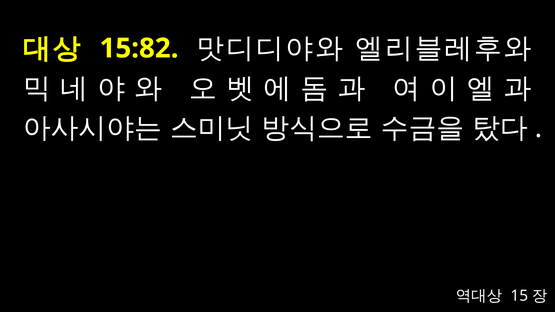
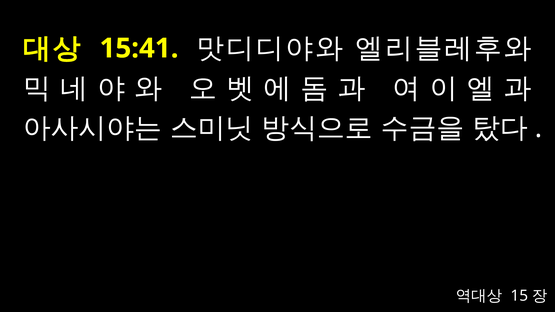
15:82: 15:82 -> 15:41
